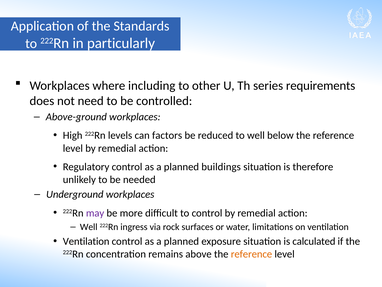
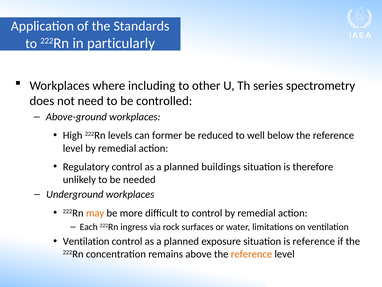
requirements: requirements -> spectrometry
factors: factors -> former
may colour: purple -> orange
Well at (89, 227): Well -> Each
is calculated: calculated -> reference
